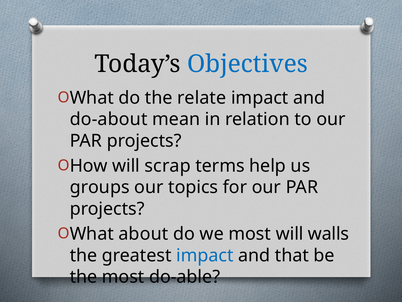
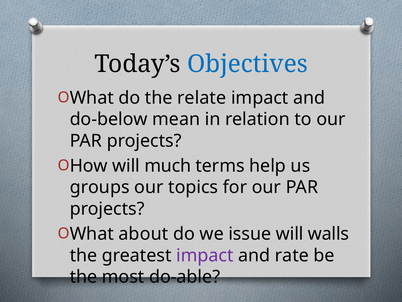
do-about: do-about -> do-below
scrap: scrap -> much
we most: most -> issue
impact at (205, 255) colour: blue -> purple
that: that -> rate
